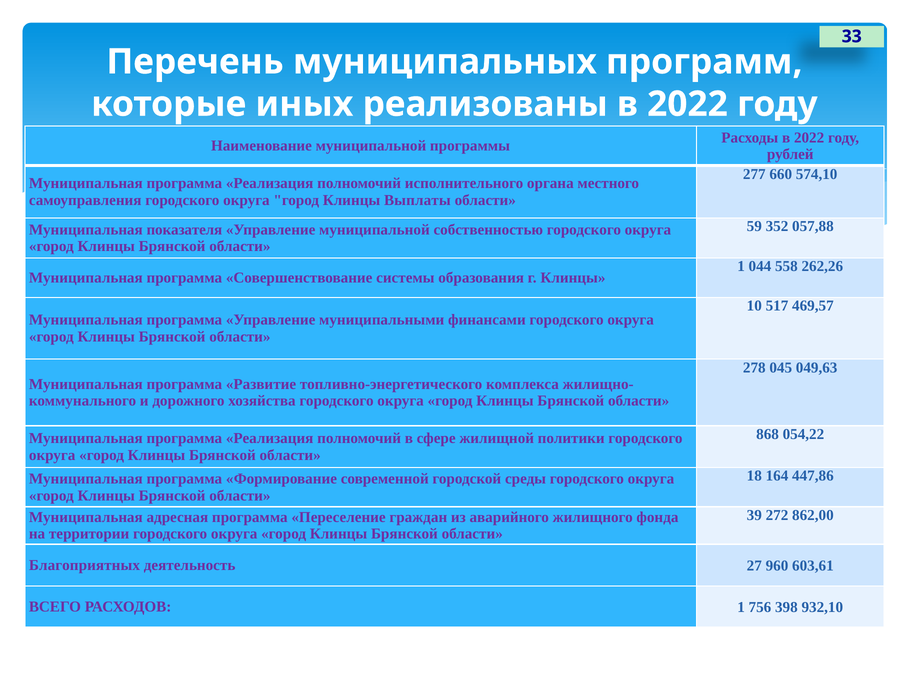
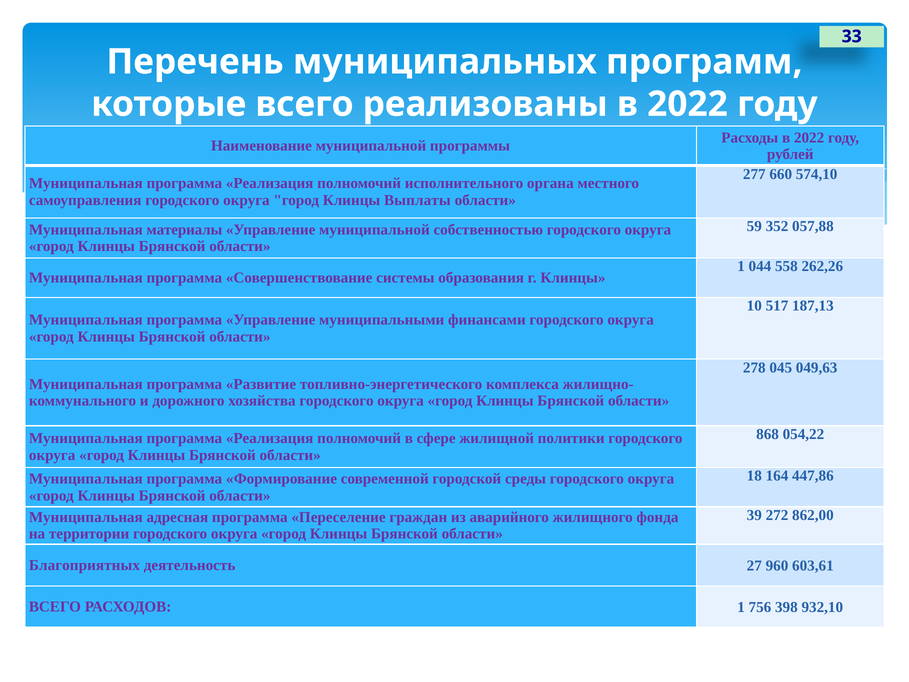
которые иных: иных -> всего
показателя: показателя -> материалы
469,57: 469,57 -> 187,13
